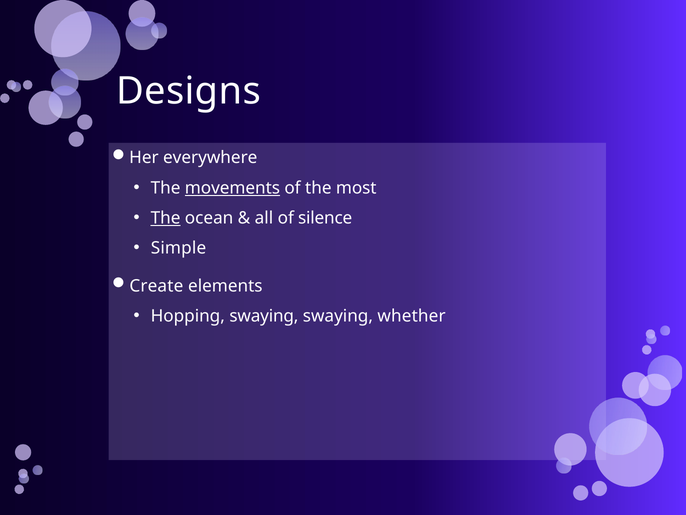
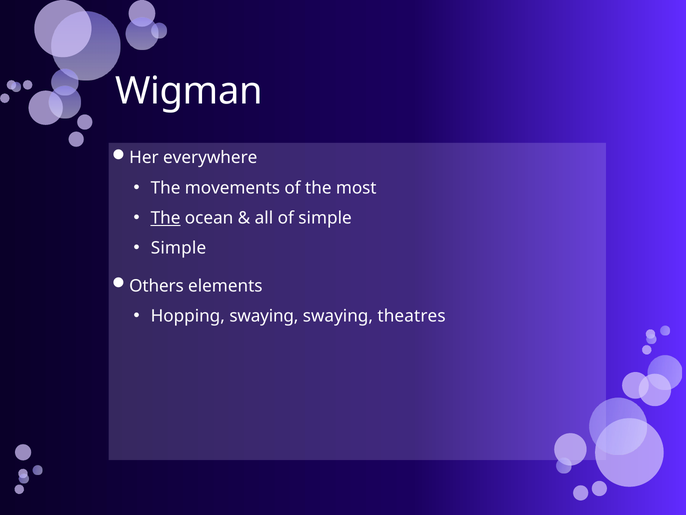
Designs: Designs -> Wigman
movements underline: present -> none
of silence: silence -> simple
Create: Create -> Others
whether: whether -> theatres
